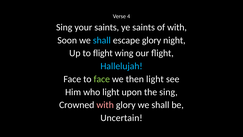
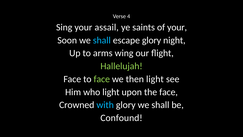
your saints: saints -> assail
of with: with -> your
to flight: flight -> arms
Hallelujah colour: light blue -> light green
the sing: sing -> face
with at (105, 105) colour: pink -> light blue
Uncertain: Uncertain -> Confound
